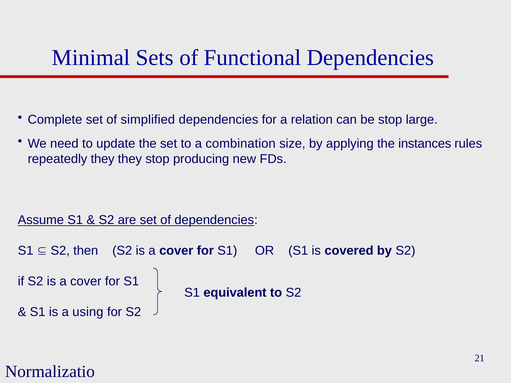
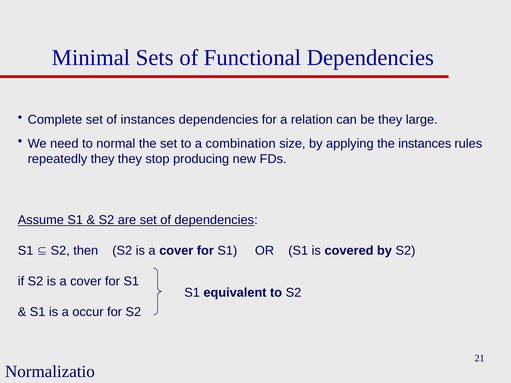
of simplified: simplified -> instances
be stop: stop -> they
update: update -> normal
using: using -> occur
